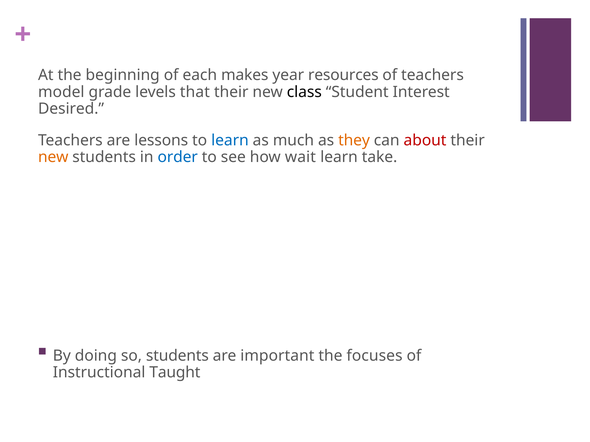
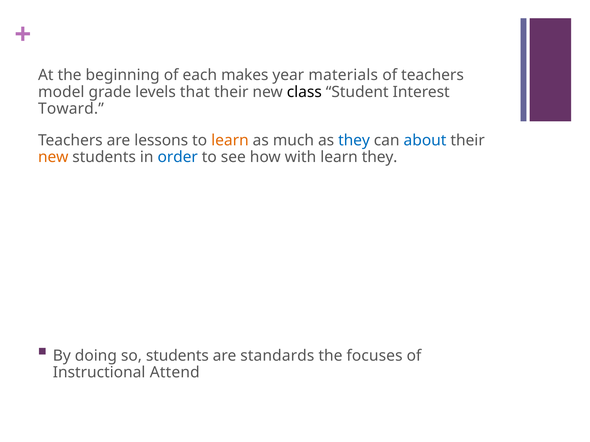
resources: resources -> materials
Desired: Desired -> Toward
learn at (230, 140) colour: blue -> orange
they at (354, 140) colour: orange -> blue
about colour: red -> blue
wait: wait -> with
learn take: take -> they
important: important -> standards
Taught: Taught -> Attend
